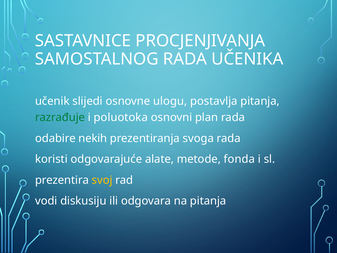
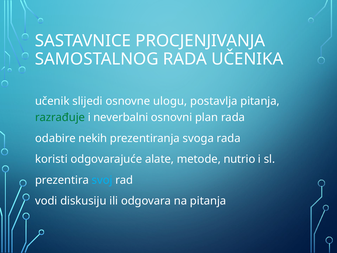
poluotoka: poluotoka -> neverbalni
fonda: fonda -> nutrio
svoj colour: yellow -> light blue
